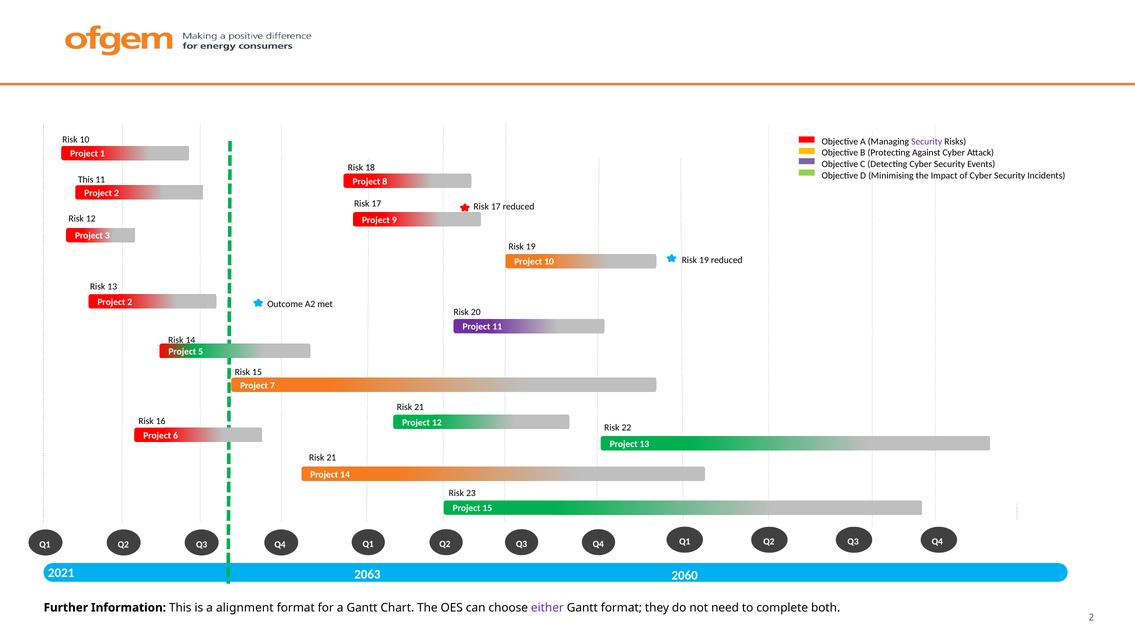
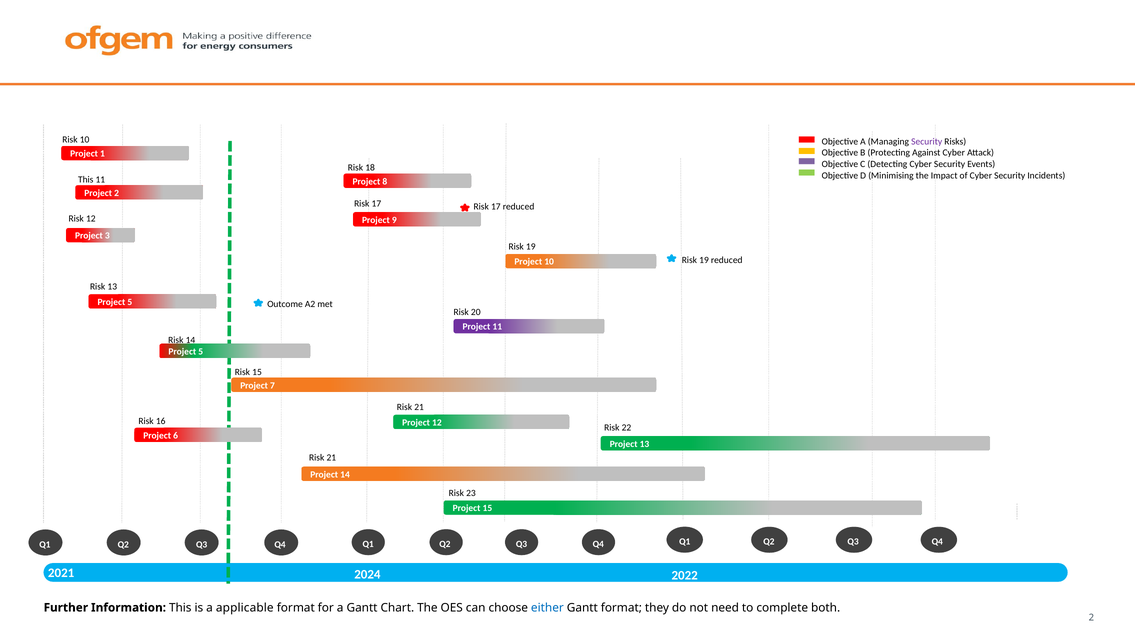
2 at (130, 302): 2 -> 5
2063: 2063 -> 2024
2060: 2060 -> 2022
alignment: alignment -> applicable
either colour: purple -> blue
